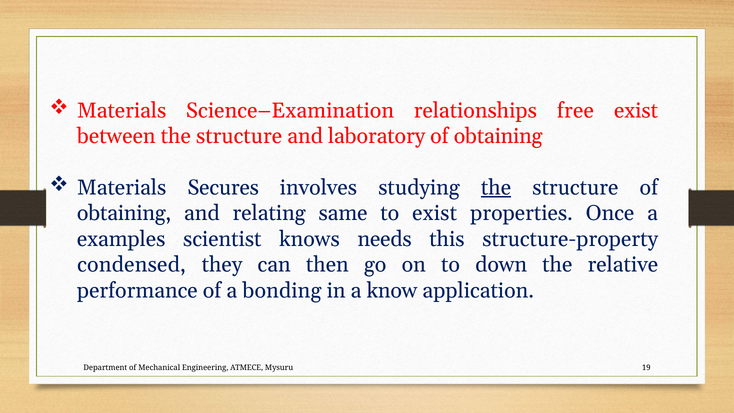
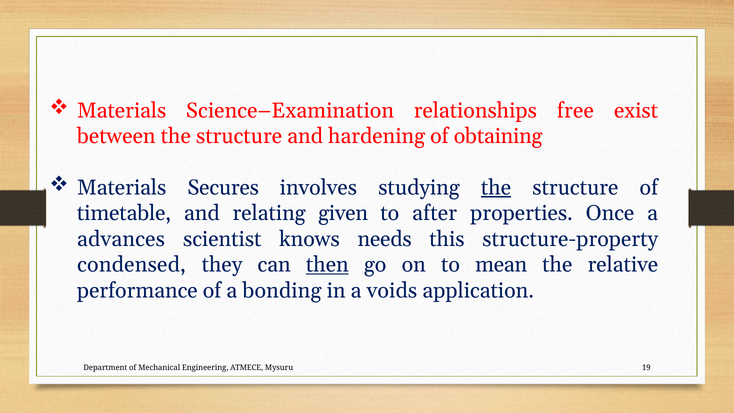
laboratory: laboratory -> hardening
obtaining at (124, 213): obtaining -> timetable
same: same -> given
to exist: exist -> after
examples: examples -> advances
then underline: none -> present
down: down -> mean
know: know -> voids
